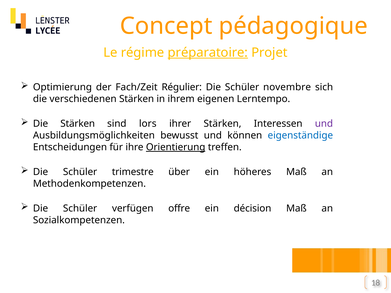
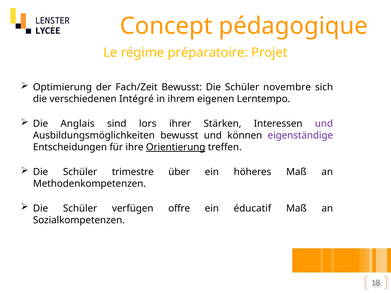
préparatoire underline: present -> none
Fach/Zeit Régulier: Régulier -> Bewusst
verschiedenen Stärken: Stärken -> Intégré
Die Stärken: Stärken -> Anglais
eigenständige colour: blue -> purple
décision: décision -> éducatif
